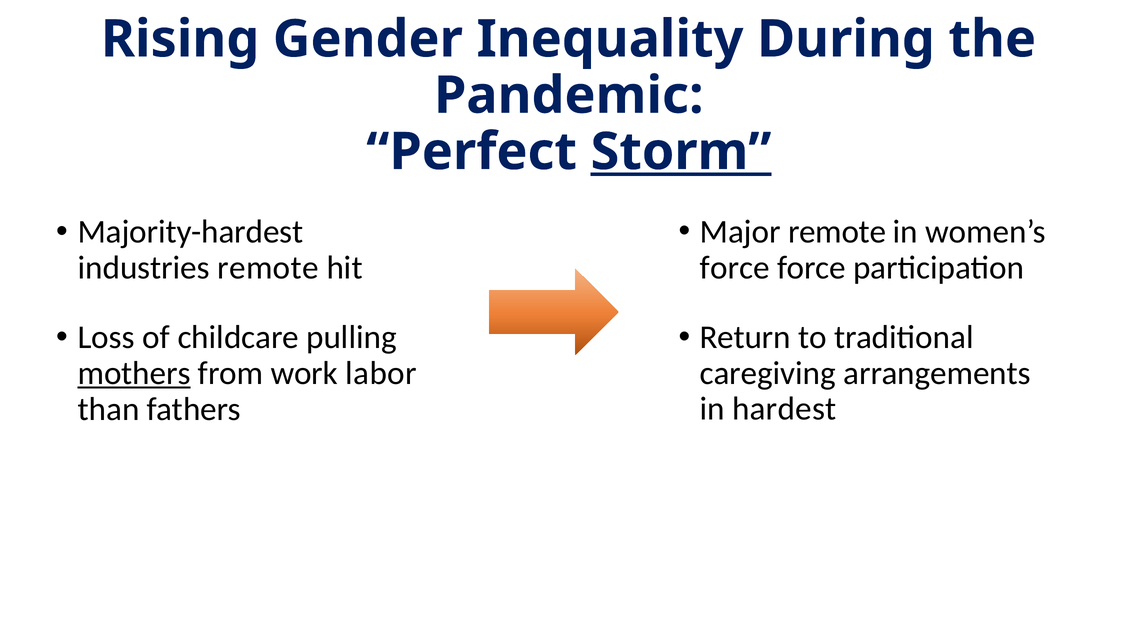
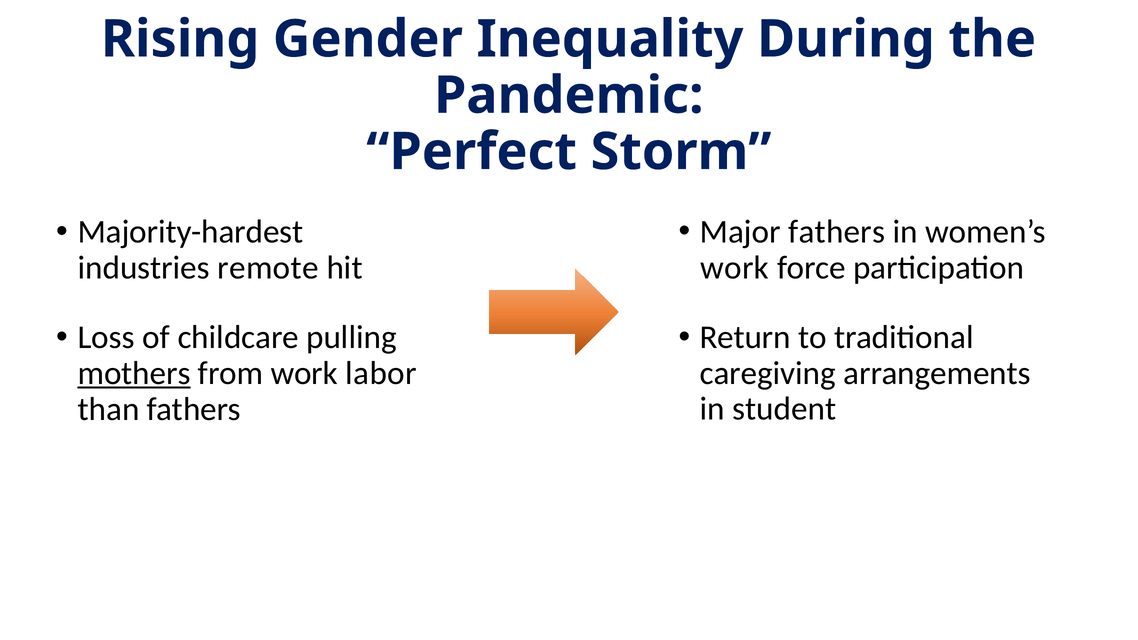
Storm underline: present -> none
Major remote: remote -> fathers
force at (735, 268): force -> work
hardest: hardest -> student
